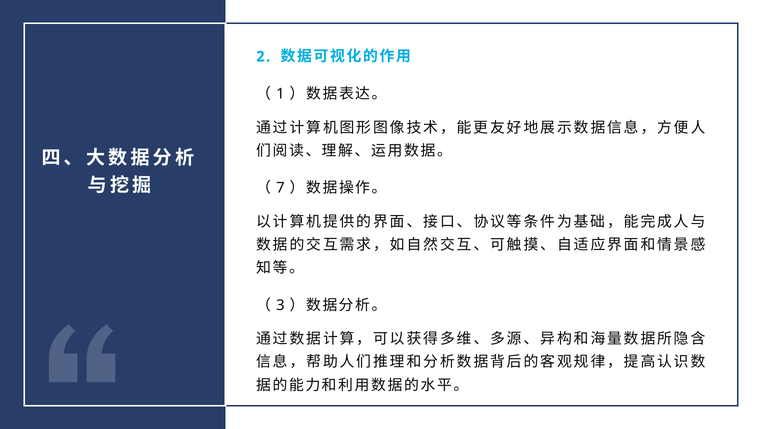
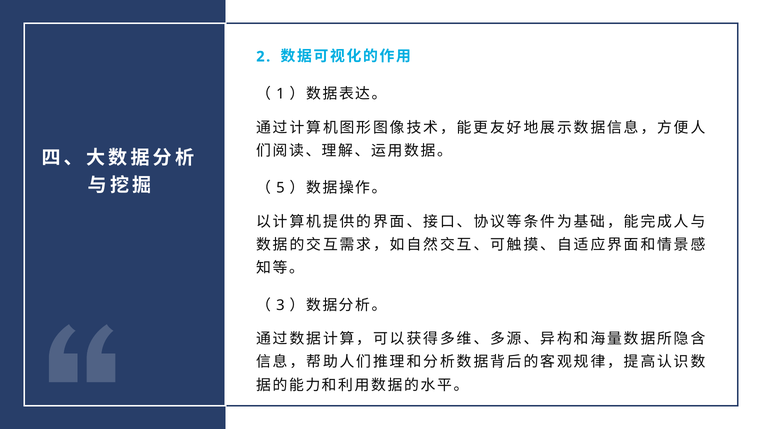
7: 7 -> 5
